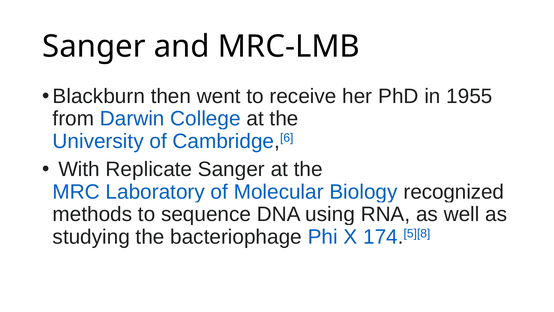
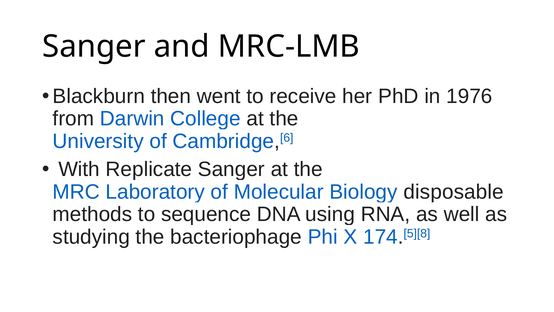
1955: 1955 -> 1976
recognized: recognized -> disposable
